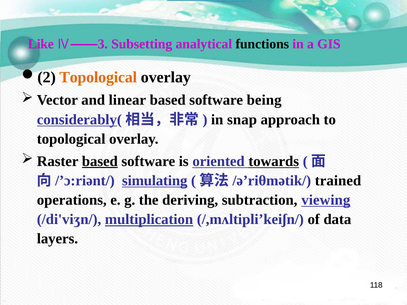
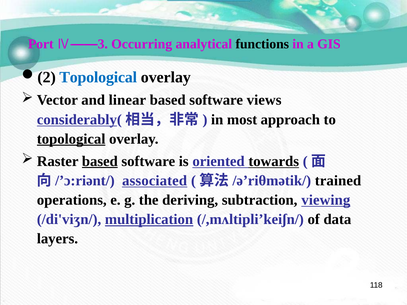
Like: Like -> Port
Subsetting: Subsetting -> Occurring
Topological at (98, 77) colour: orange -> blue
being: being -> views
snap: snap -> most
topological at (71, 139) underline: none -> present
simulating: simulating -> associated
